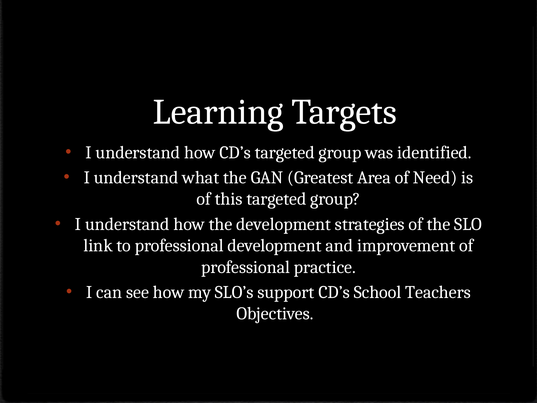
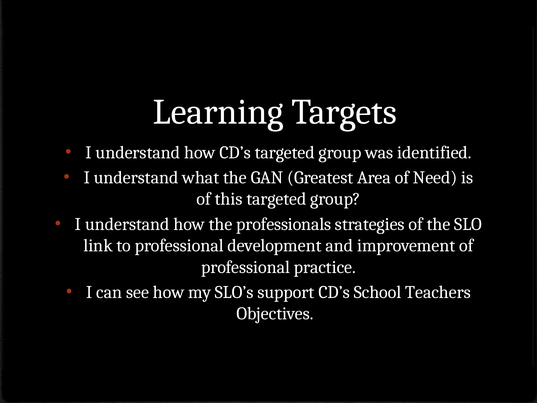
the development: development -> professionals
